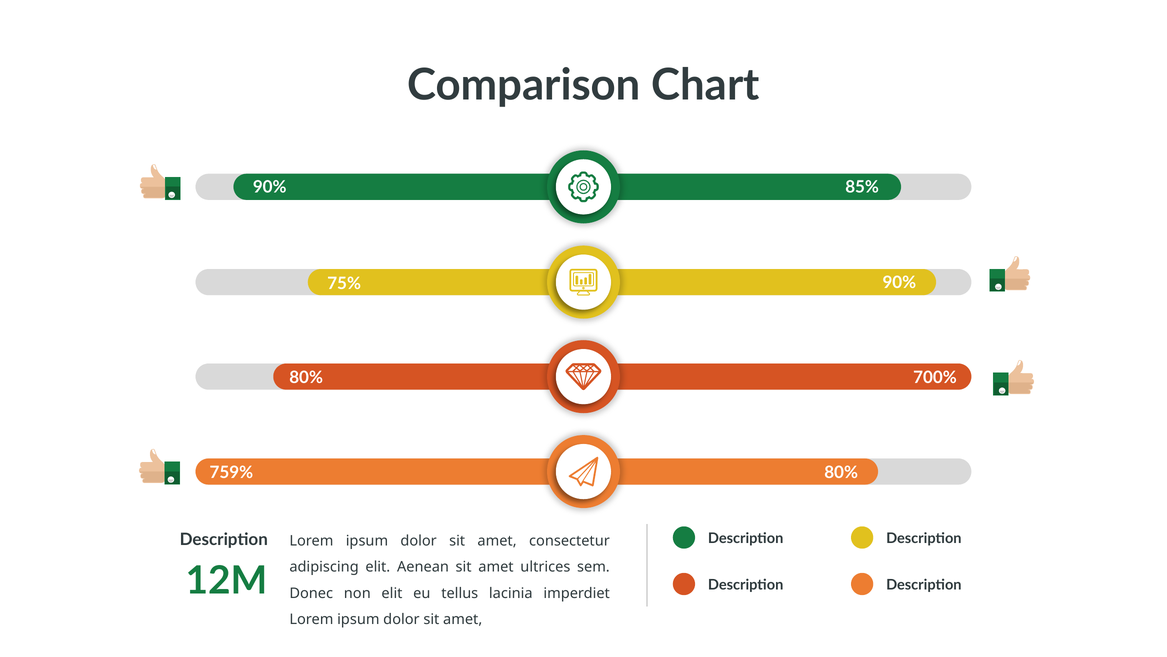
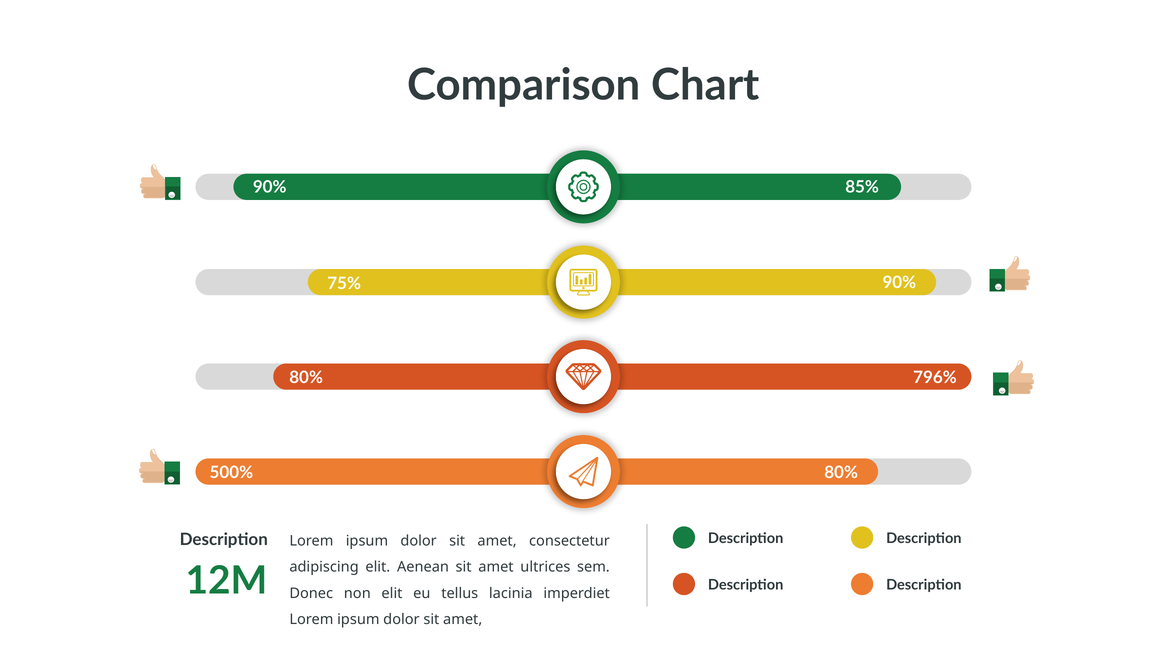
700%: 700% -> 796%
759%: 759% -> 500%
